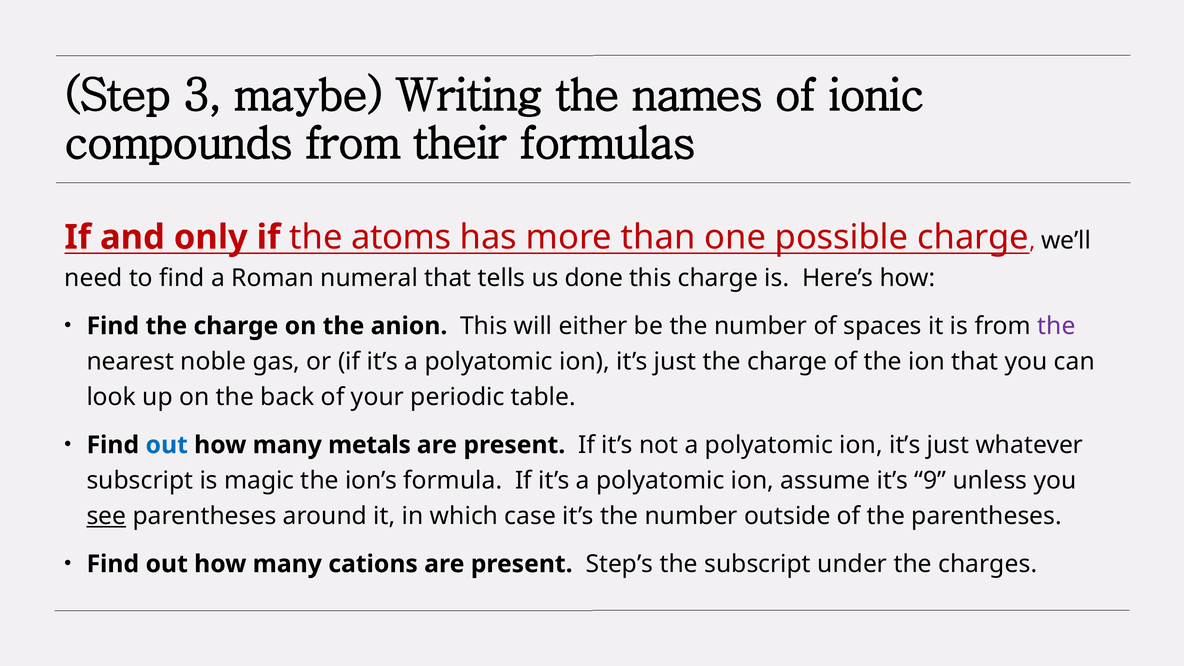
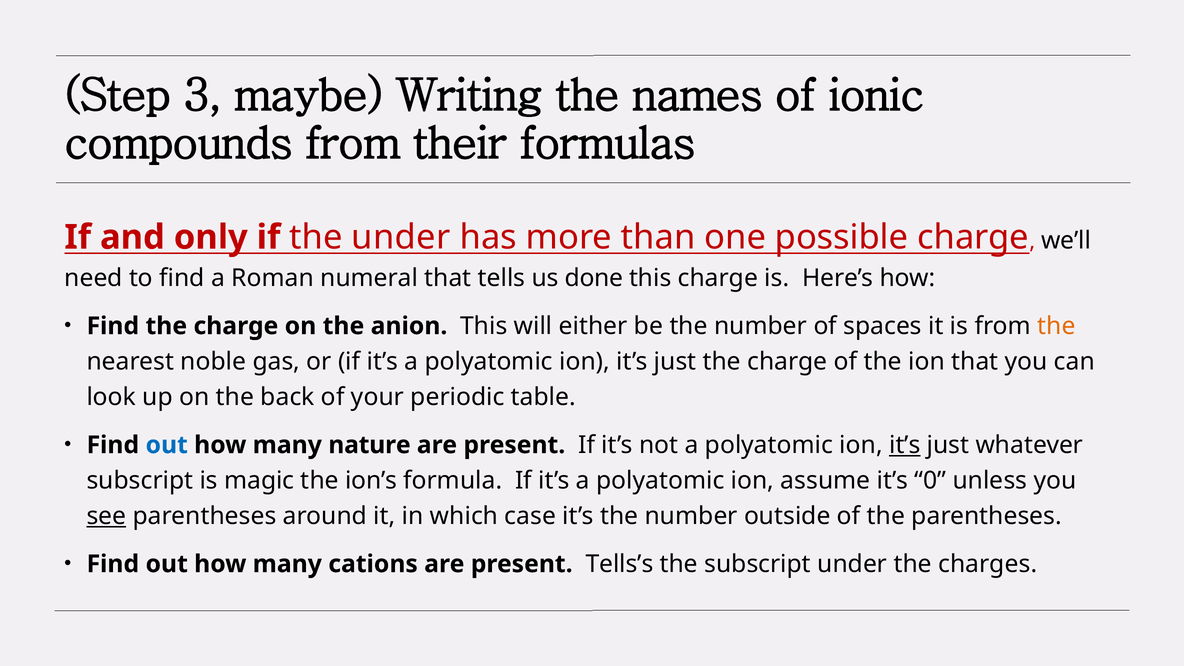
the atoms: atoms -> under
the at (1056, 326) colour: purple -> orange
metals: metals -> nature
it’s at (905, 445) underline: none -> present
9: 9 -> 0
Step’s: Step’s -> Tells’s
